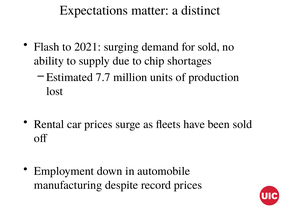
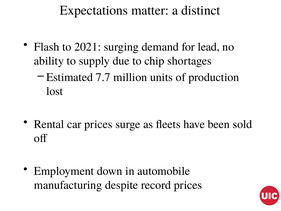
for sold: sold -> lead
